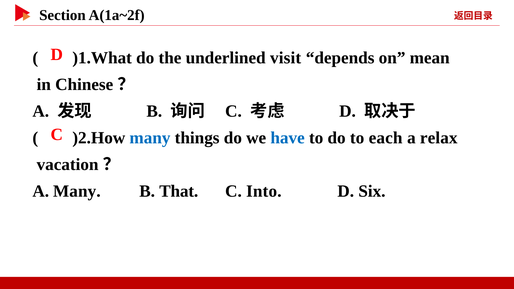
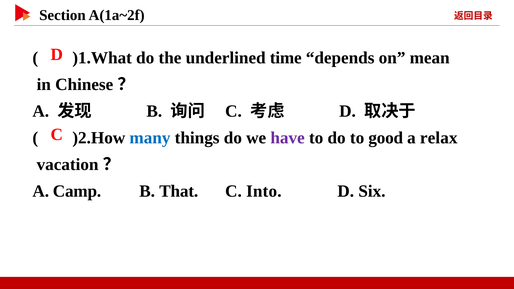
visit: visit -> time
have colour: blue -> purple
each: each -> good
A Many: Many -> Camp
